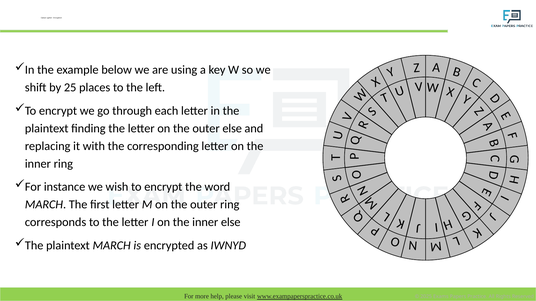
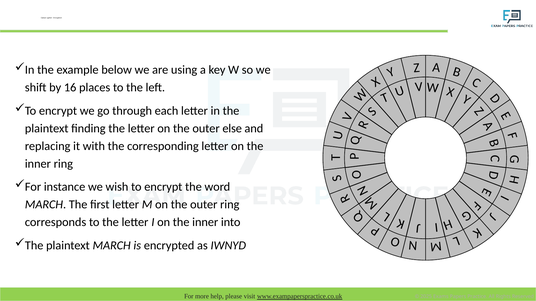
25: 25 -> 16
inner else: else -> into
